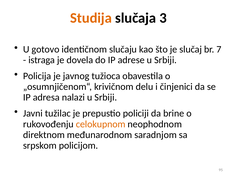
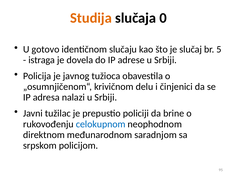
3: 3 -> 0
7: 7 -> 5
celokupnom colour: orange -> blue
